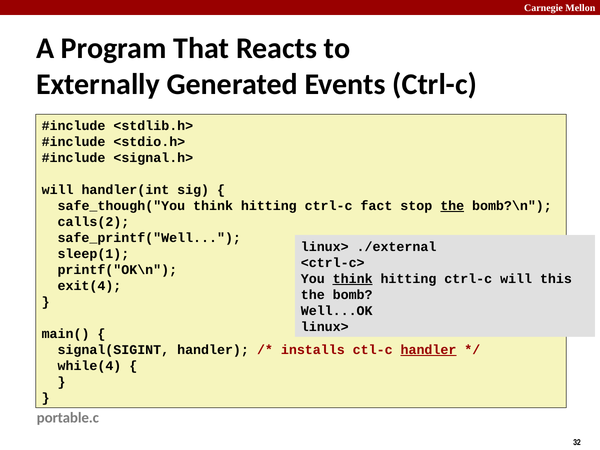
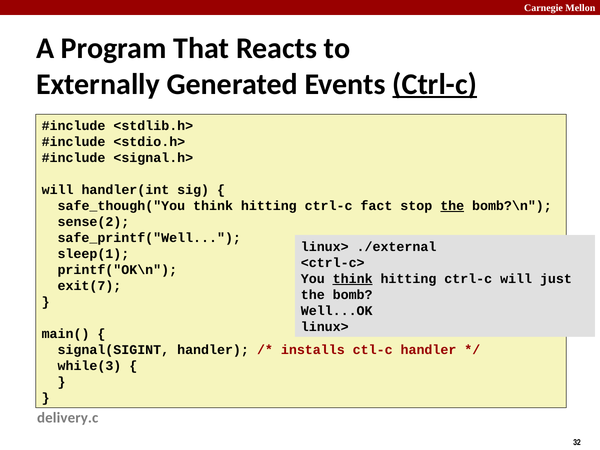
Ctrl-c at (435, 84) underline: none -> present
calls(2: calls(2 -> sense(2
this: this -> just
exit(4: exit(4 -> exit(7
handler at (428, 350) underline: present -> none
while(4: while(4 -> while(3
portable.c: portable.c -> delivery.c
